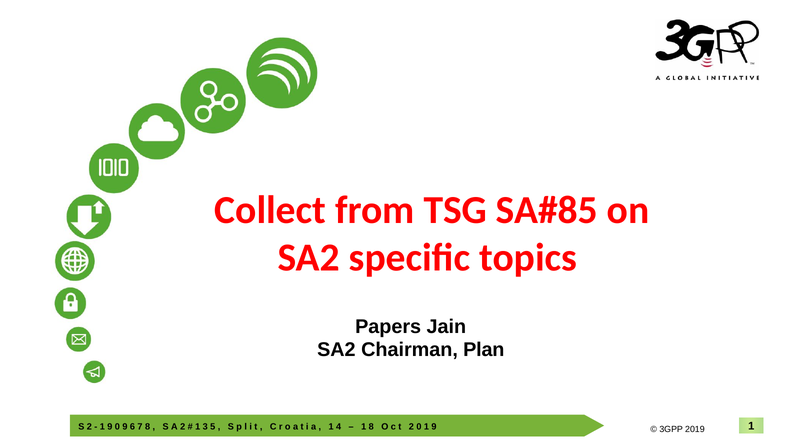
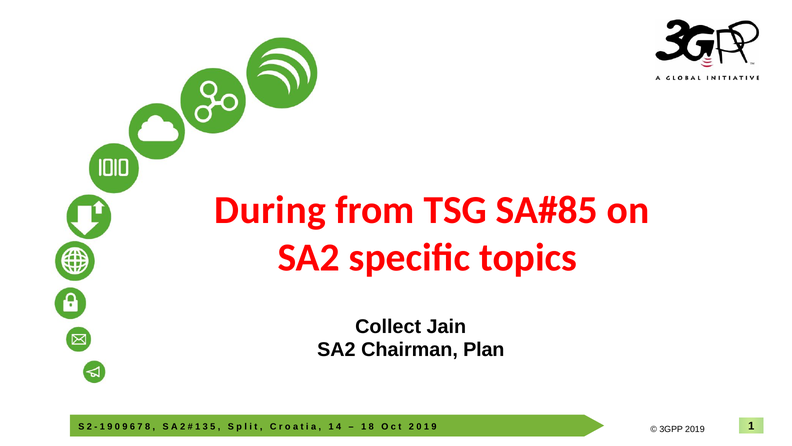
Collect: Collect -> During
Papers: Papers -> Collect
